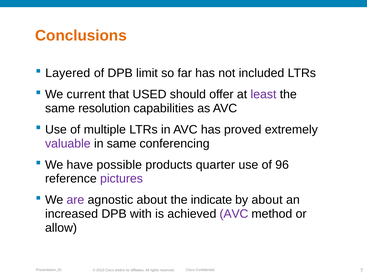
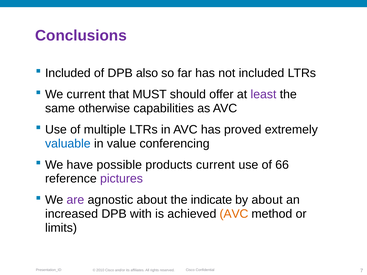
Conclusions colour: orange -> purple
Layered at (68, 73): Layered -> Included
limit: limit -> also
USED: USED -> MUST
resolution: resolution -> otherwise
valuable colour: purple -> blue
in same: same -> value
products quarter: quarter -> current
96: 96 -> 66
AVC at (234, 214) colour: purple -> orange
allow: allow -> limits
